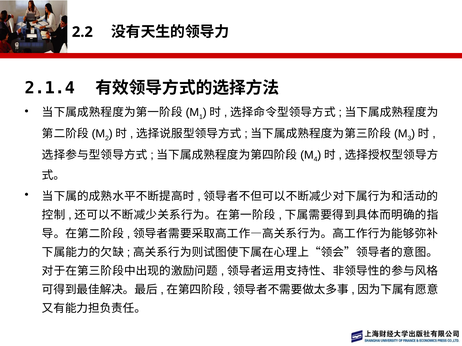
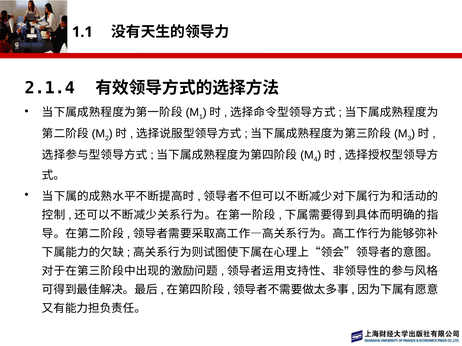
2.2: 2.2 -> 1.1
